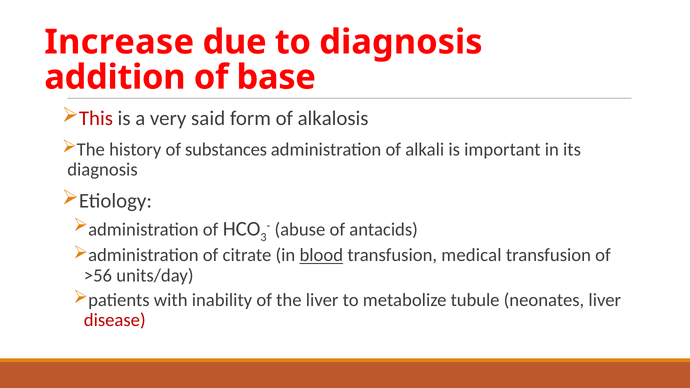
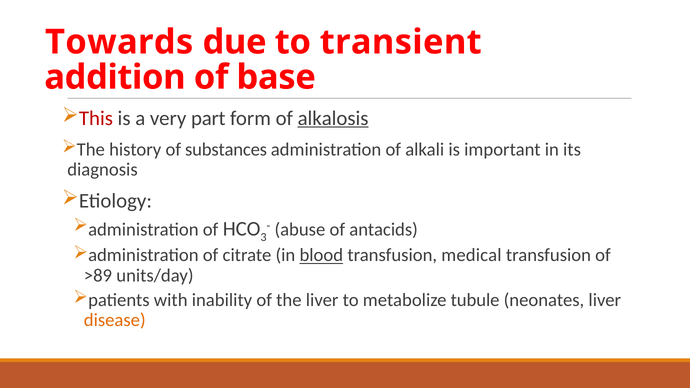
Increase: Increase -> Towards
to diagnosis: diagnosis -> transient
said: said -> part
alkalosis underline: none -> present
>56: >56 -> >89
disease colour: red -> orange
